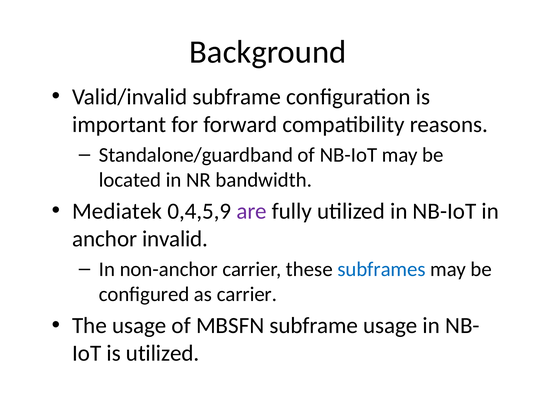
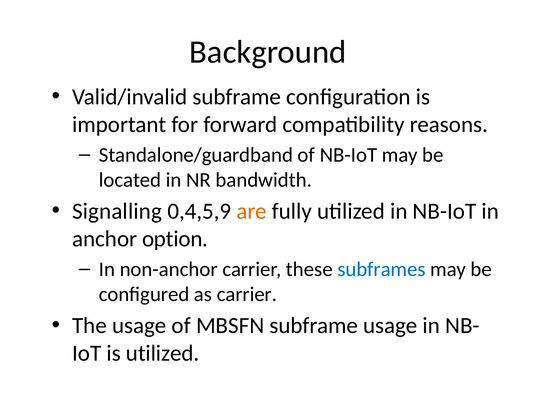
Mediatek: Mediatek -> Signalling
are colour: purple -> orange
invalid: invalid -> option
